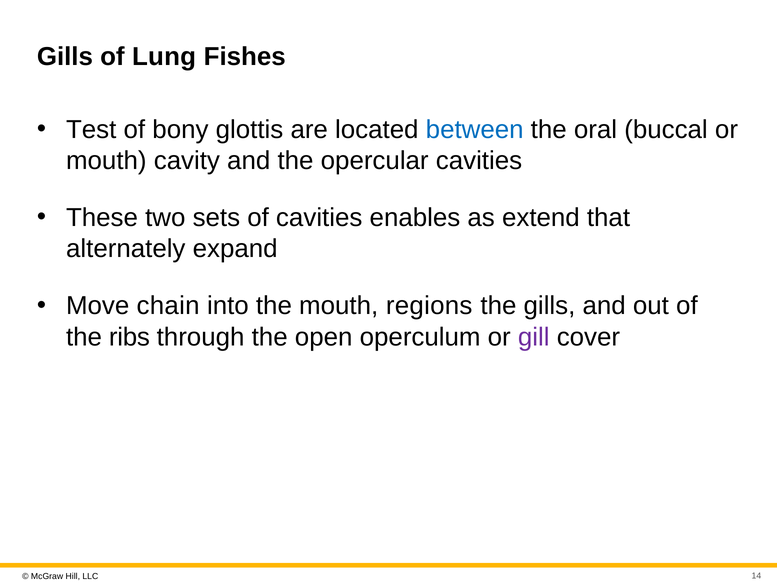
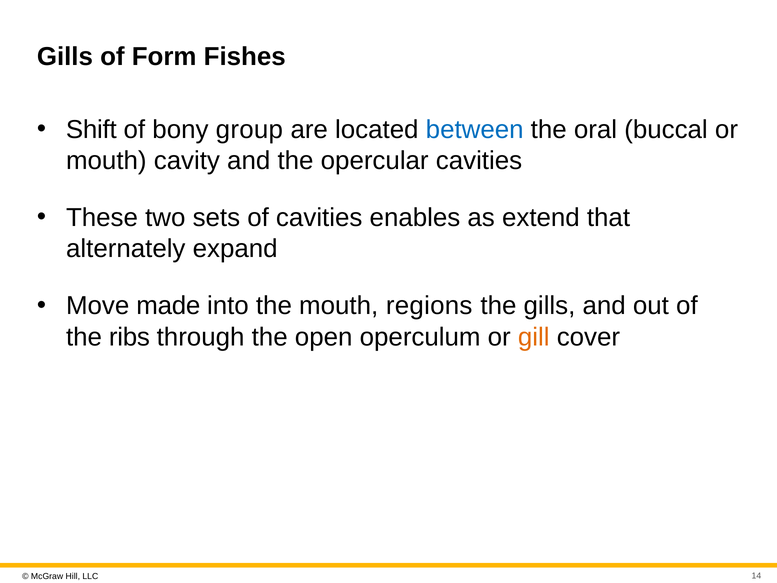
Lung: Lung -> Form
Test: Test -> Shift
glottis: glottis -> group
chain: chain -> made
gill colour: purple -> orange
